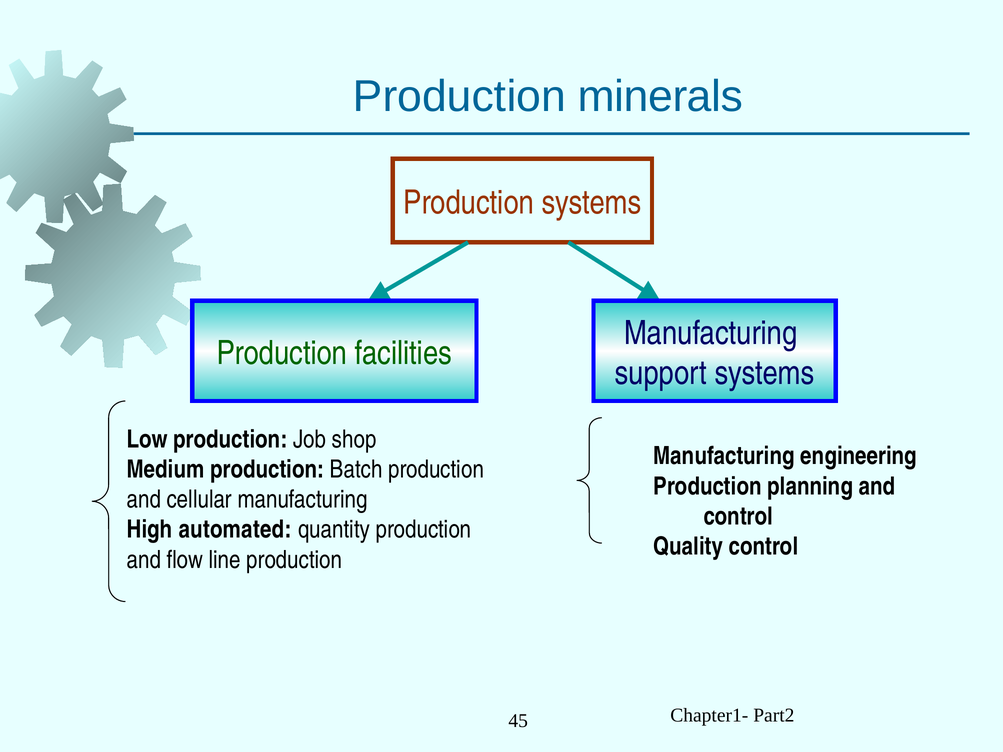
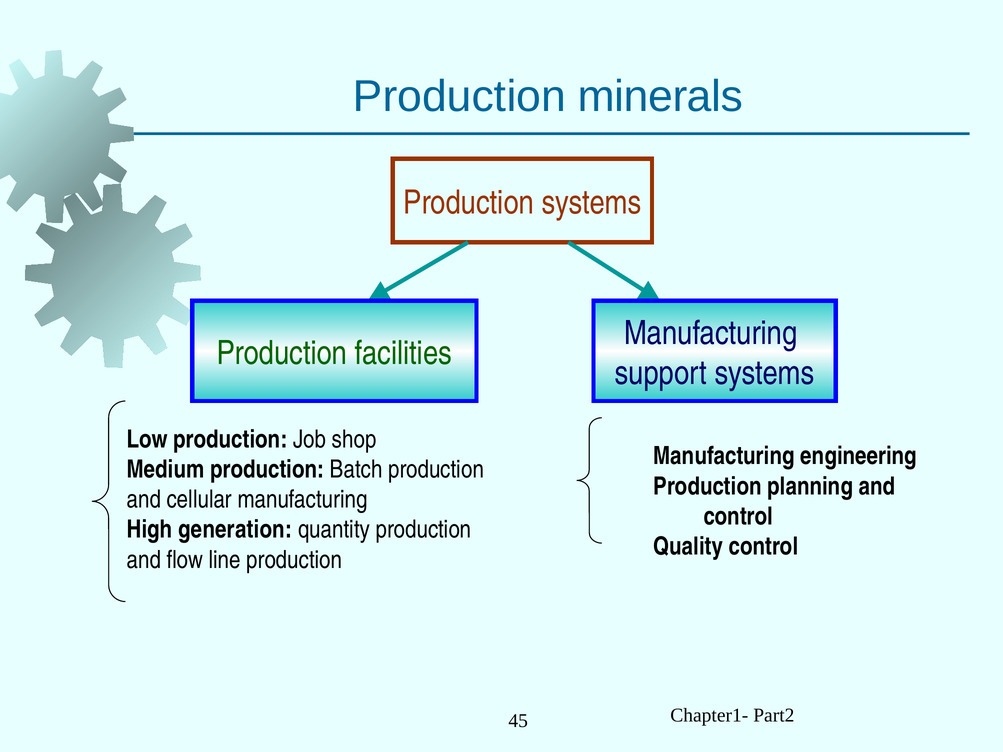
automated: automated -> generation
